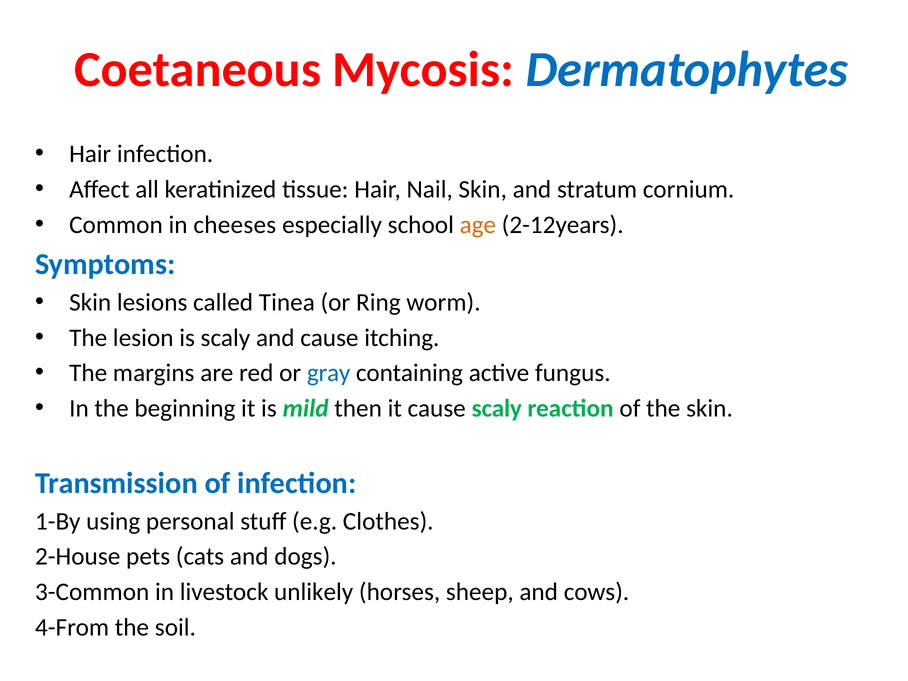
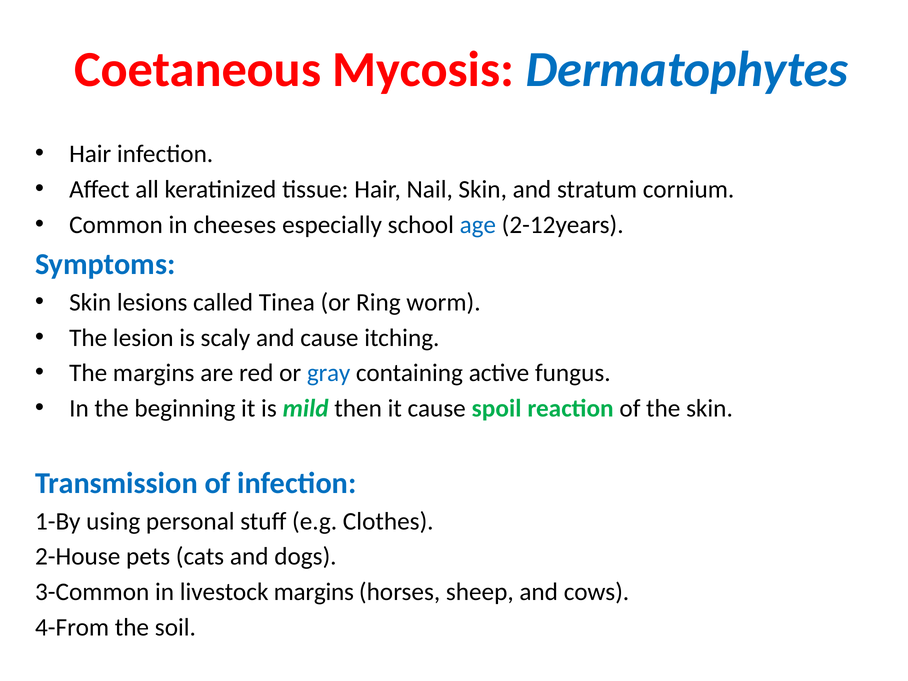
age colour: orange -> blue
cause scaly: scaly -> spoil
livestock unlikely: unlikely -> margins
